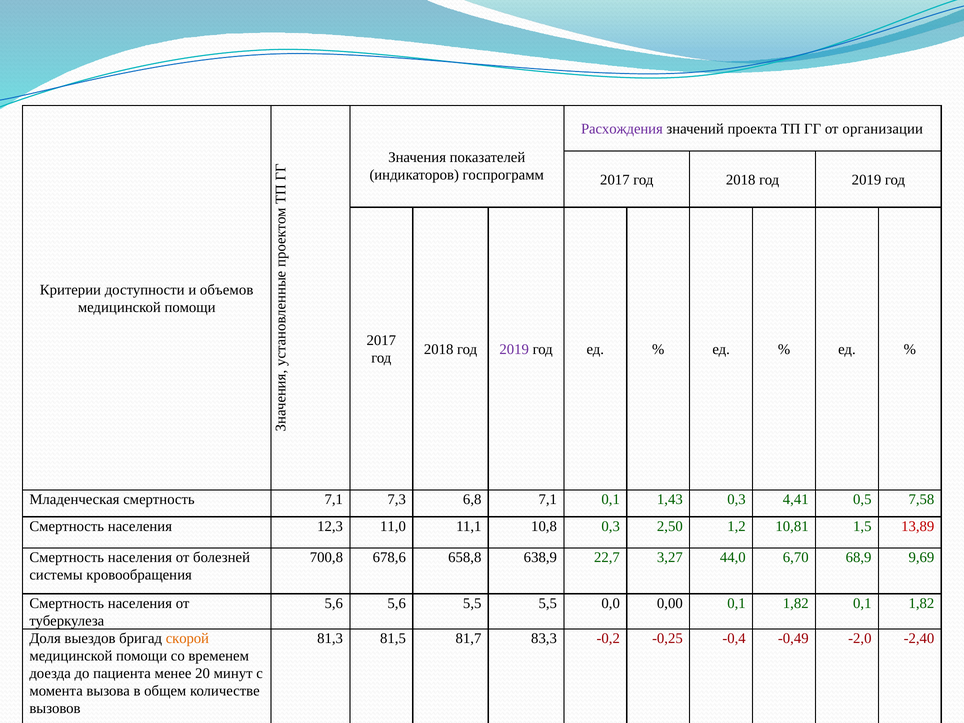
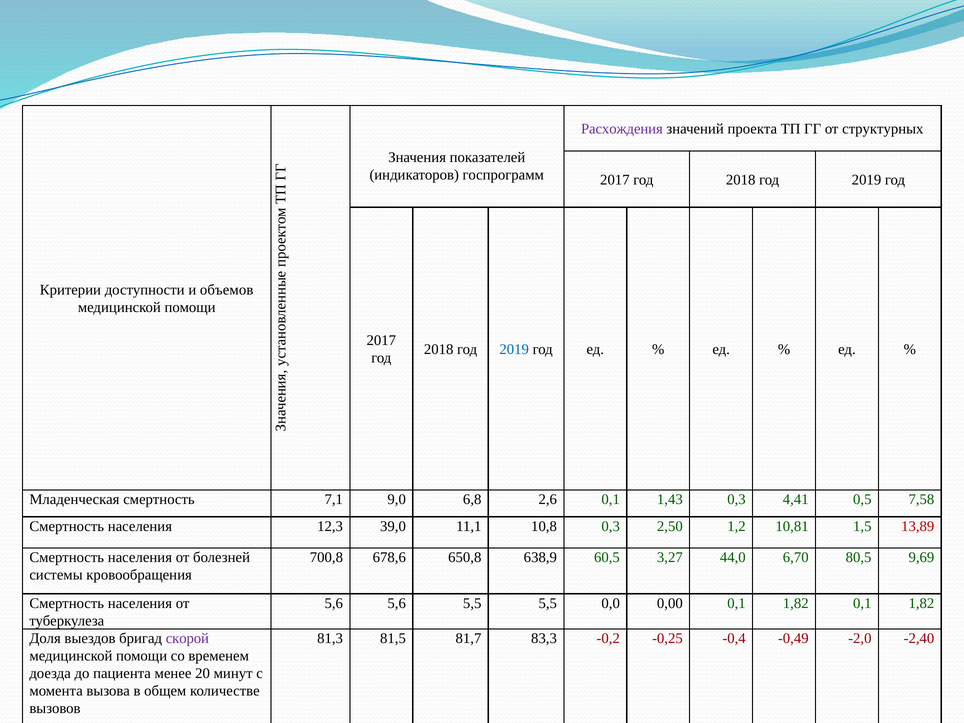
организации: организации -> структурных
2019 at (514, 349) colour: purple -> blue
7,3: 7,3 -> 9,0
6,8 7,1: 7,1 -> 2,6
11,0: 11,0 -> 39,0
658,8: 658,8 -> 650,8
22,7: 22,7 -> 60,5
68,9: 68,9 -> 80,5
скорой colour: orange -> purple
